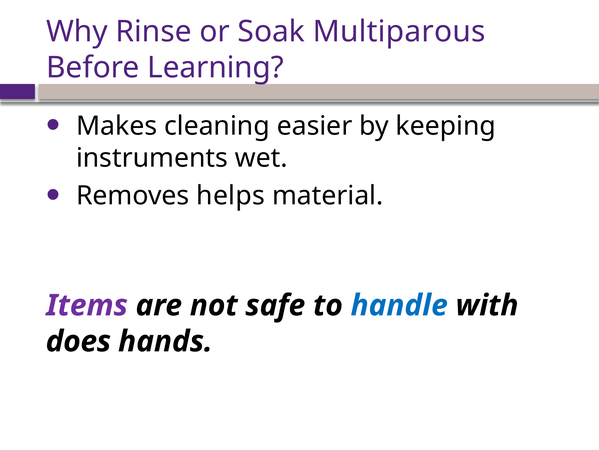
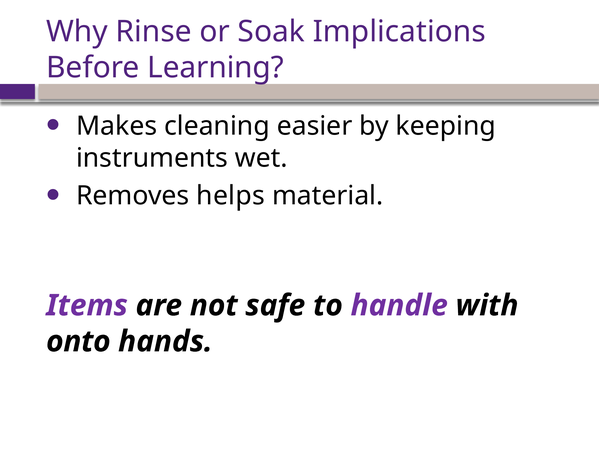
Multiparous: Multiparous -> Implications
handle colour: blue -> purple
does: does -> onto
